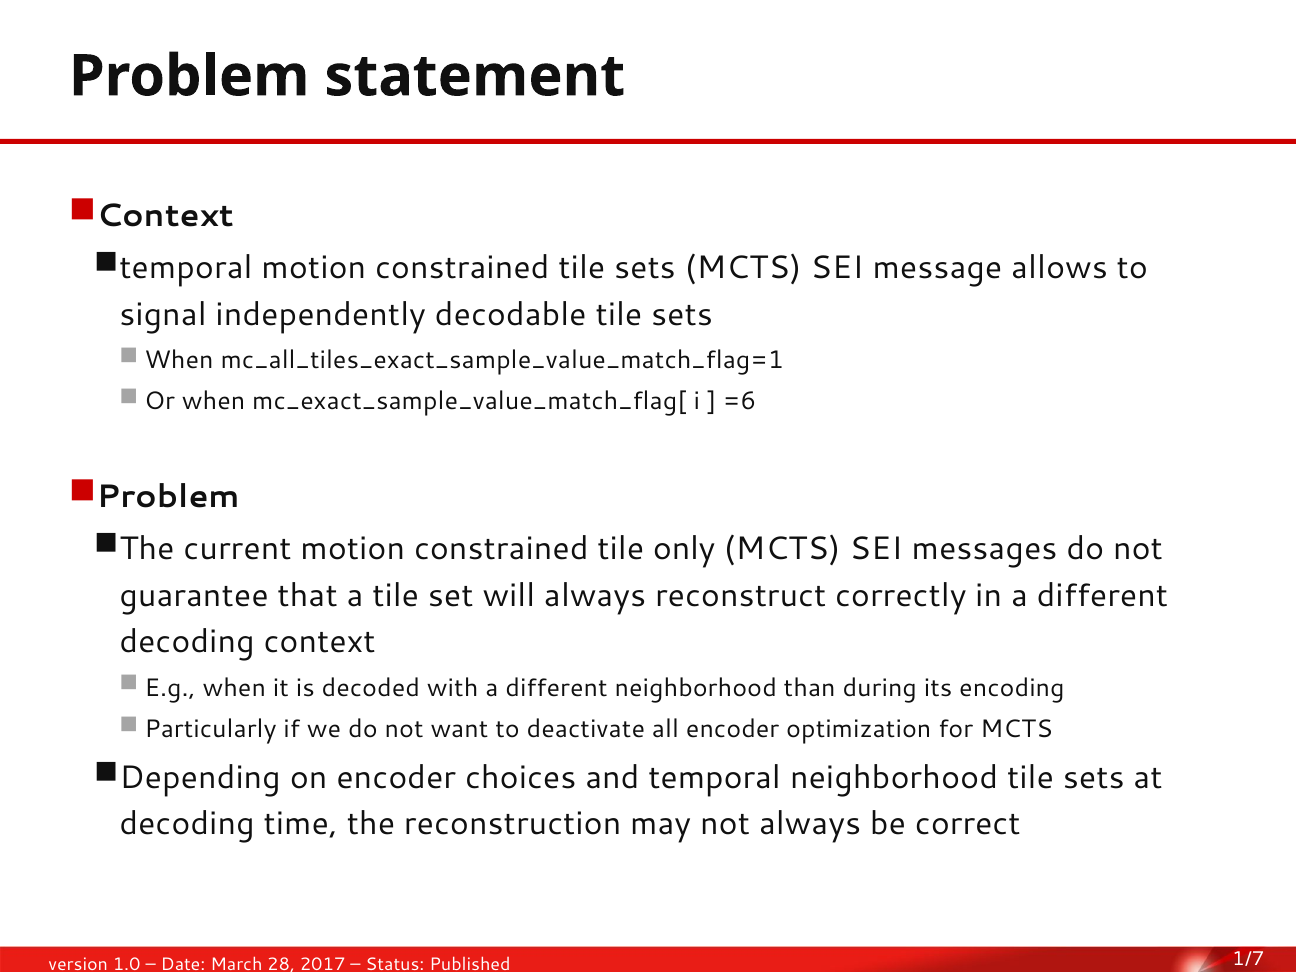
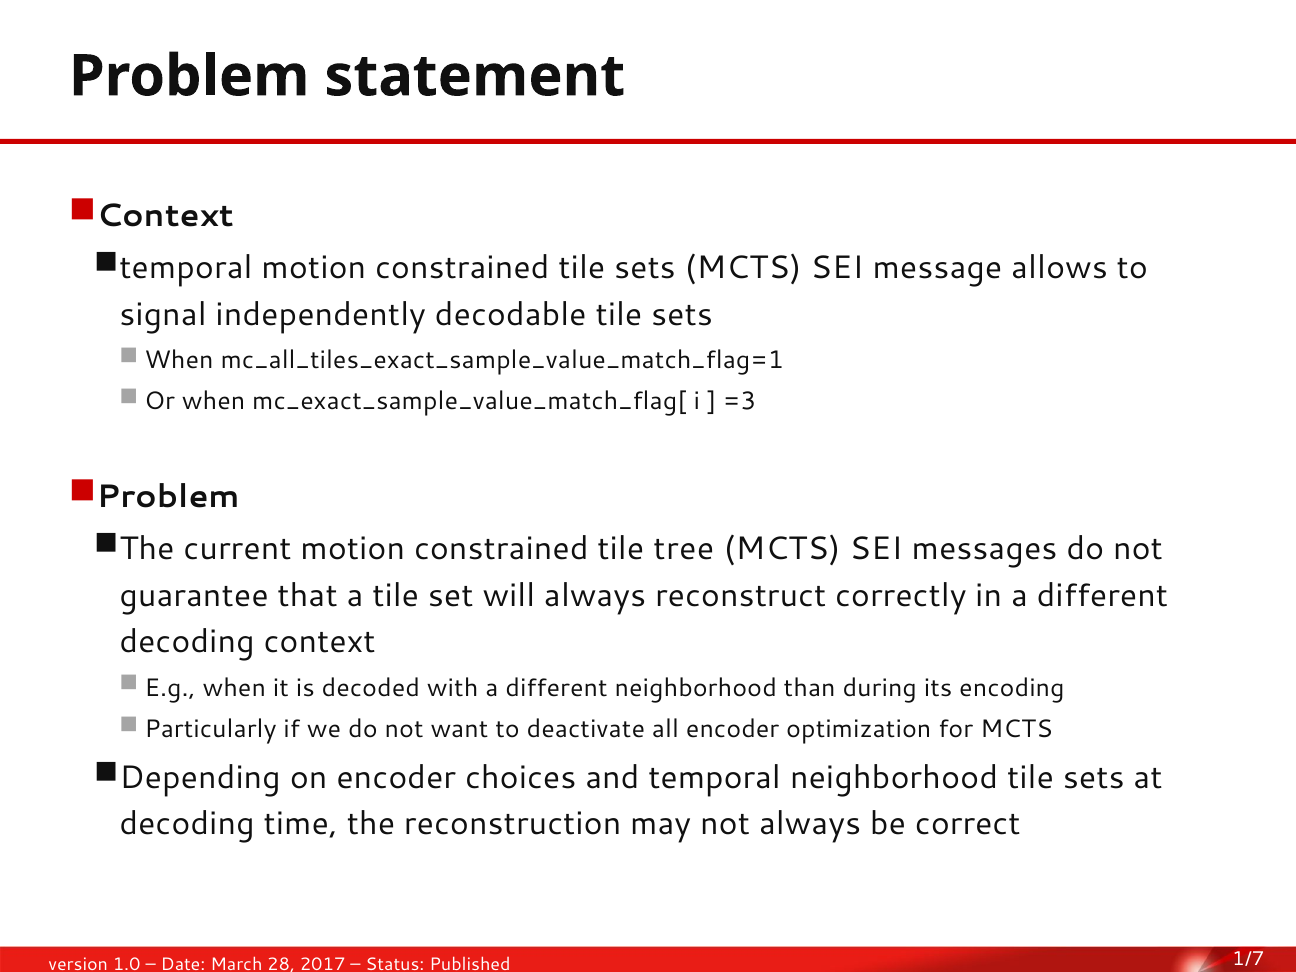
=6: =6 -> =3
only: only -> tree
